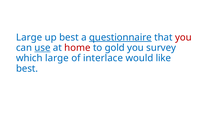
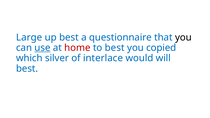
questionnaire underline: present -> none
you at (183, 37) colour: red -> black
to gold: gold -> best
survey: survey -> copied
which large: large -> silver
like: like -> will
